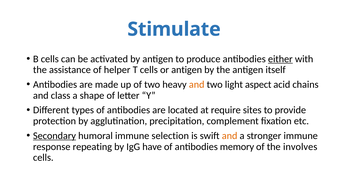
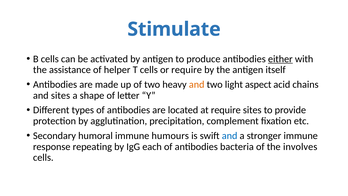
or antigen: antigen -> require
and class: class -> sites
Secondary underline: present -> none
selection: selection -> humours
and at (230, 136) colour: orange -> blue
have: have -> each
memory: memory -> bacteria
